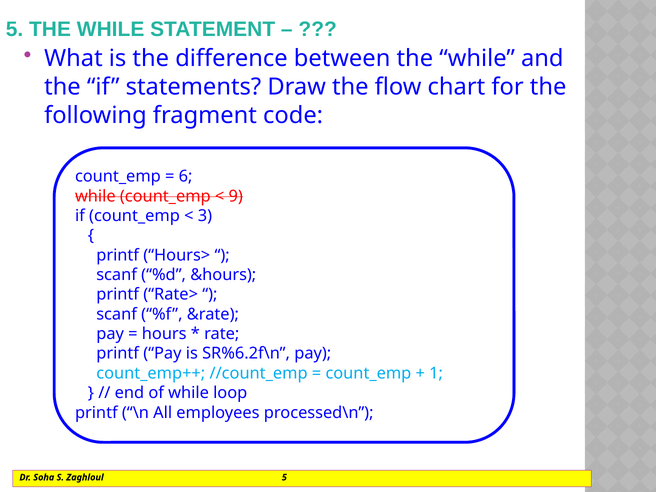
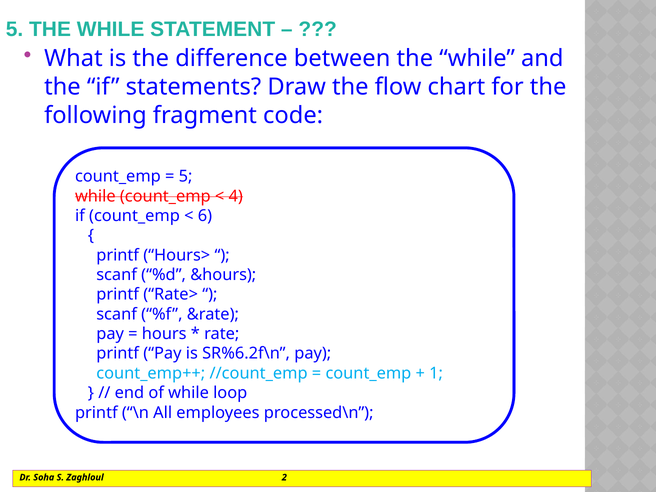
6 at (186, 176): 6 -> 5
9: 9 -> 4
3: 3 -> 6
Zaghloul 5: 5 -> 2
